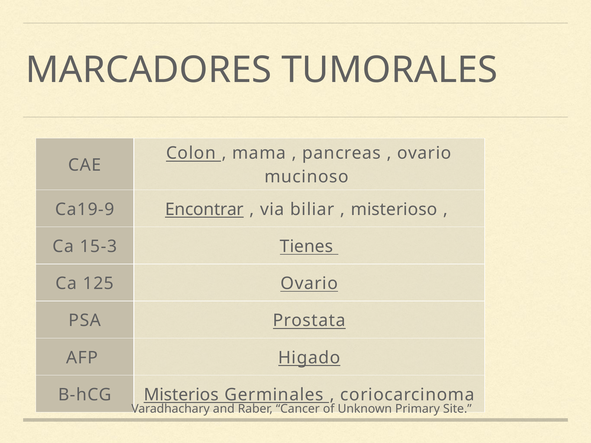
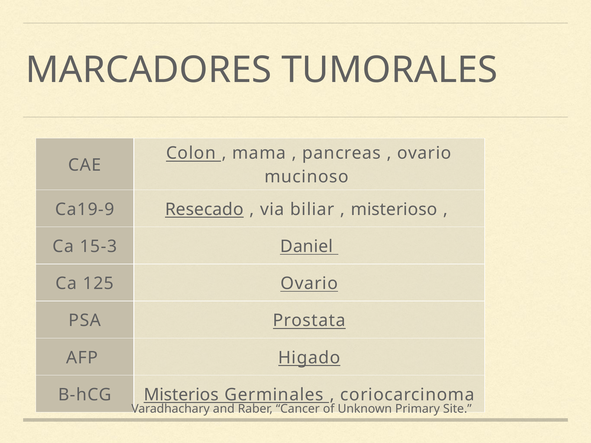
Encontrar: Encontrar -> Resecado
Tienes: Tienes -> Daniel
